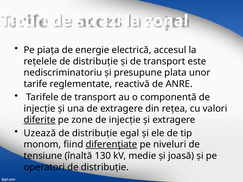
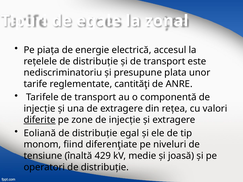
străzi: străzi -> egale
reactivă: reactivă -> cantităţi
Uzează: Uzează -> Eoliană
diferenţiate underline: present -> none
130: 130 -> 429
